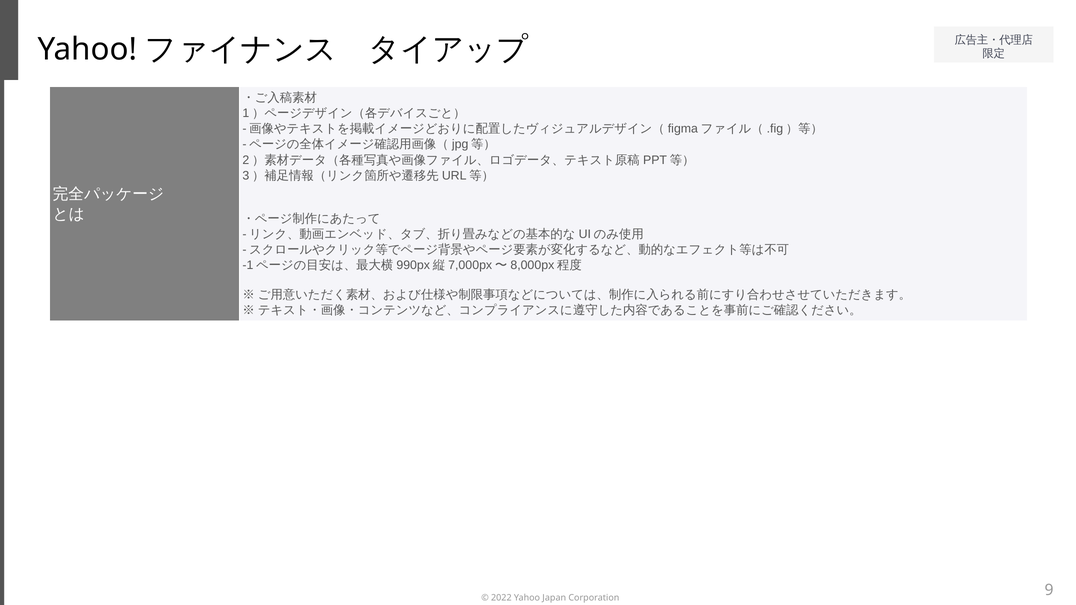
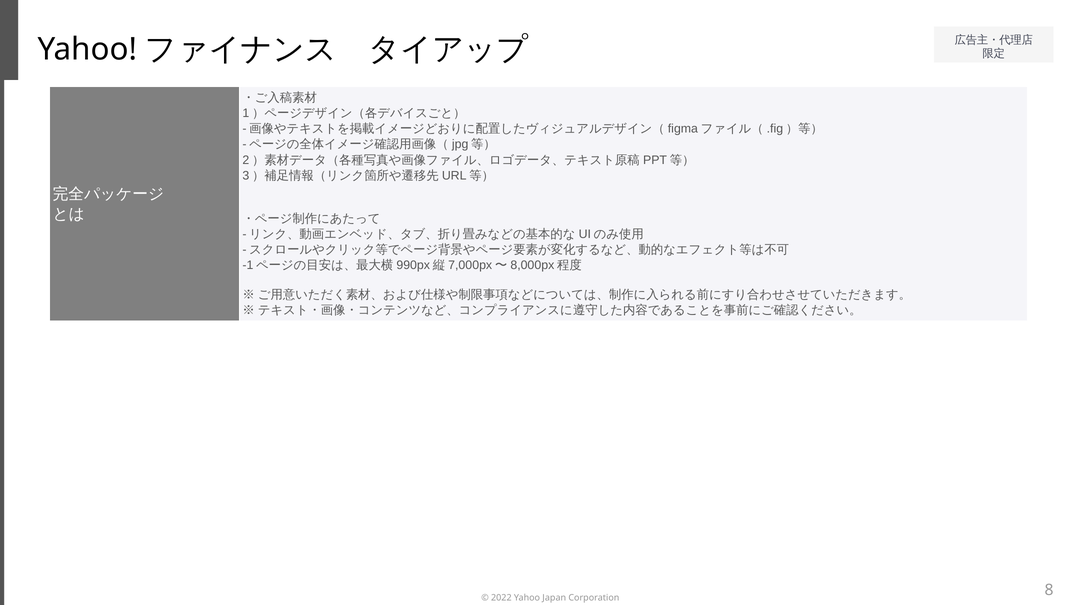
9: 9 -> 8
